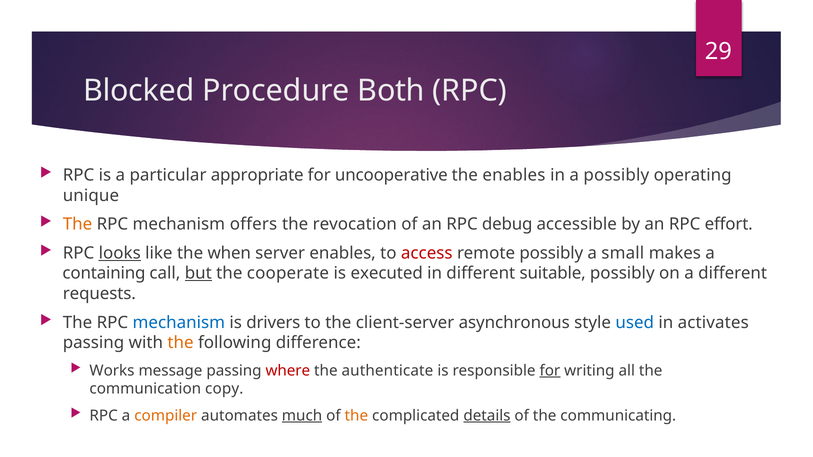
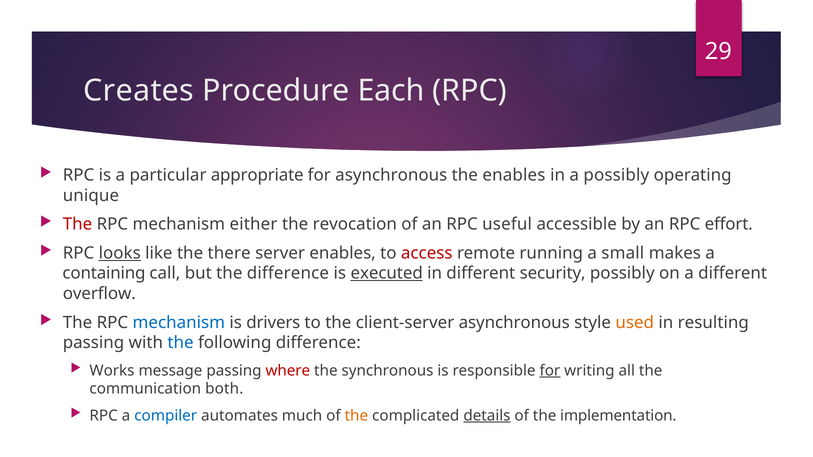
Blocked: Blocked -> Creates
Both: Both -> Each
for uncooperative: uncooperative -> asynchronous
The at (78, 224) colour: orange -> red
offers: offers -> either
debug: debug -> useful
when: when -> there
remote possibly: possibly -> running
but underline: present -> none
the cooperate: cooperate -> difference
executed underline: none -> present
suitable: suitable -> security
requests: requests -> overflow
used colour: blue -> orange
activates: activates -> resulting
the at (181, 343) colour: orange -> blue
authenticate: authenticate -> synchronous
copy: copy -> both
compiler colour: orange -> blue
much underline: present -> none
communicating: communicating -> implementation
